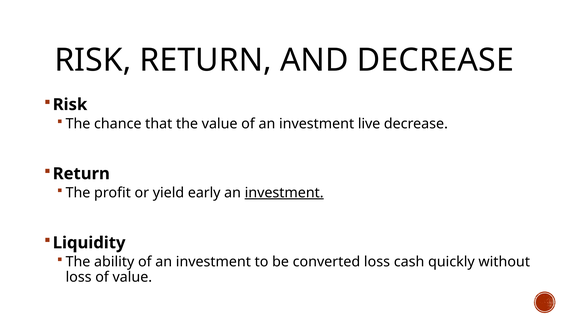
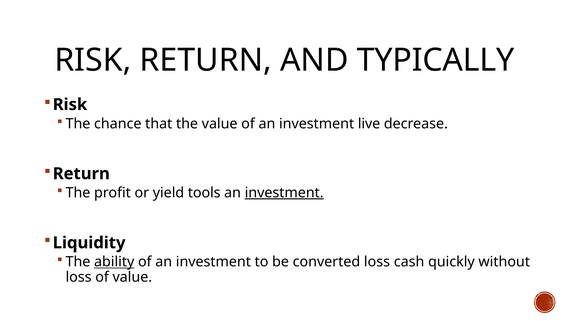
AND DECREASE: DECREASE -> TYPICALLY
early: early -> tools
ability underline: none -> present
